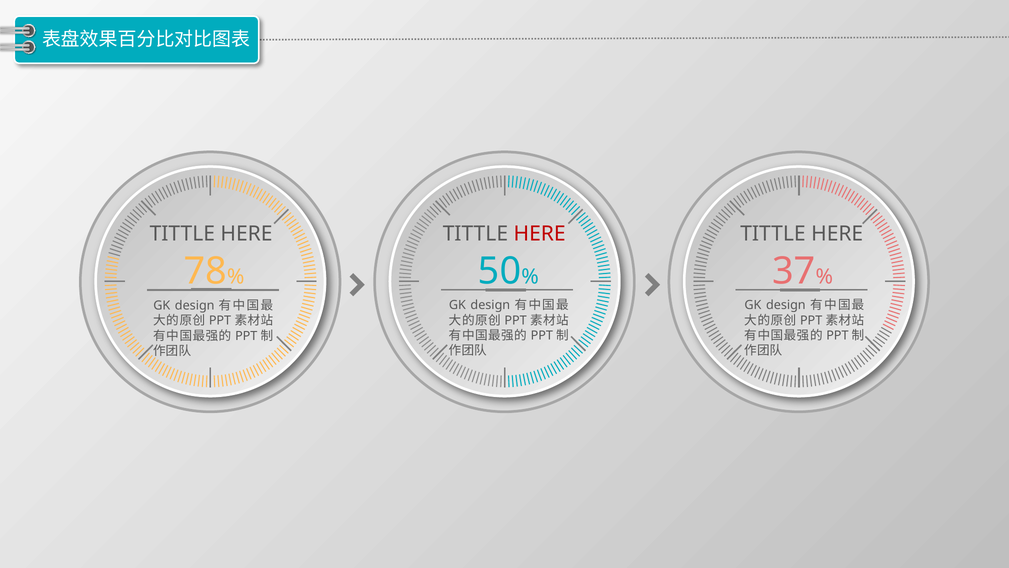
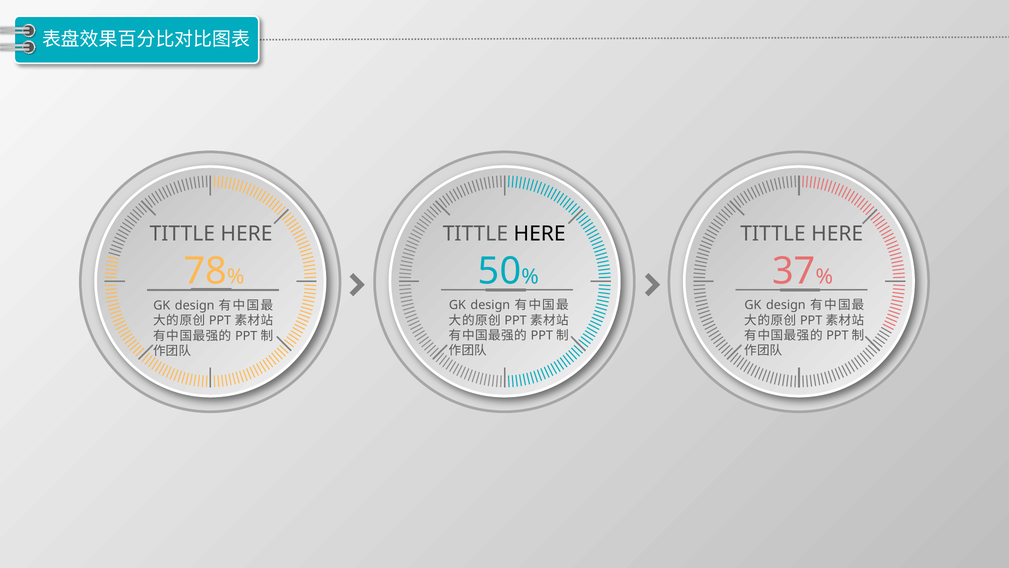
HERE at (540, 233) colour: red -> black
